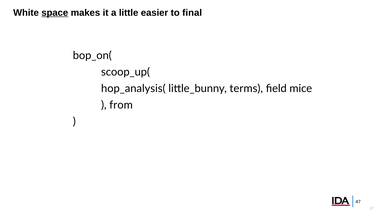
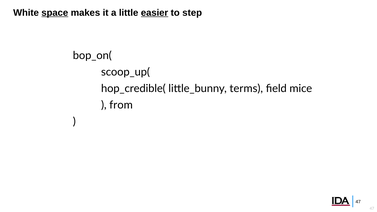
easier underline: none -> present
final: final -> step
hop_analysis(: hop_analysis( -> hop_credible(
